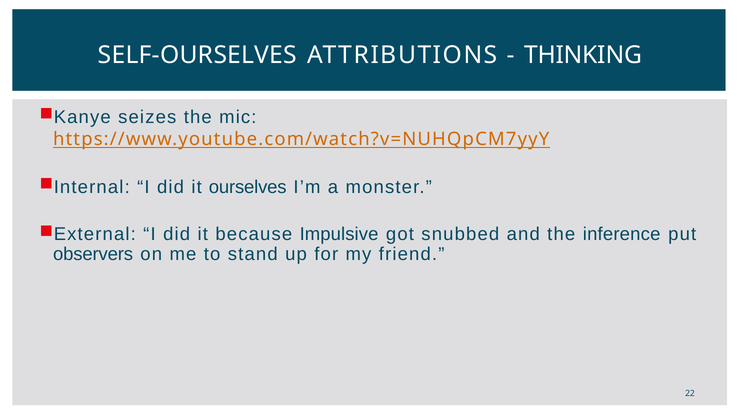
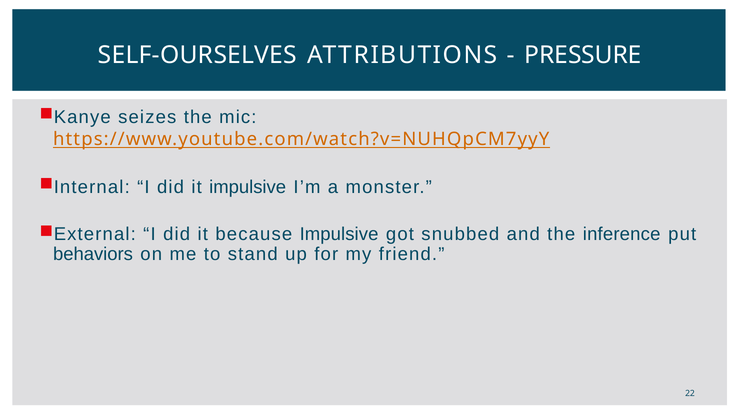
THINKING: THINKING -> PRESSURE
it ourselves: ourselves -> impulsive
observers: observers -> behaviors
